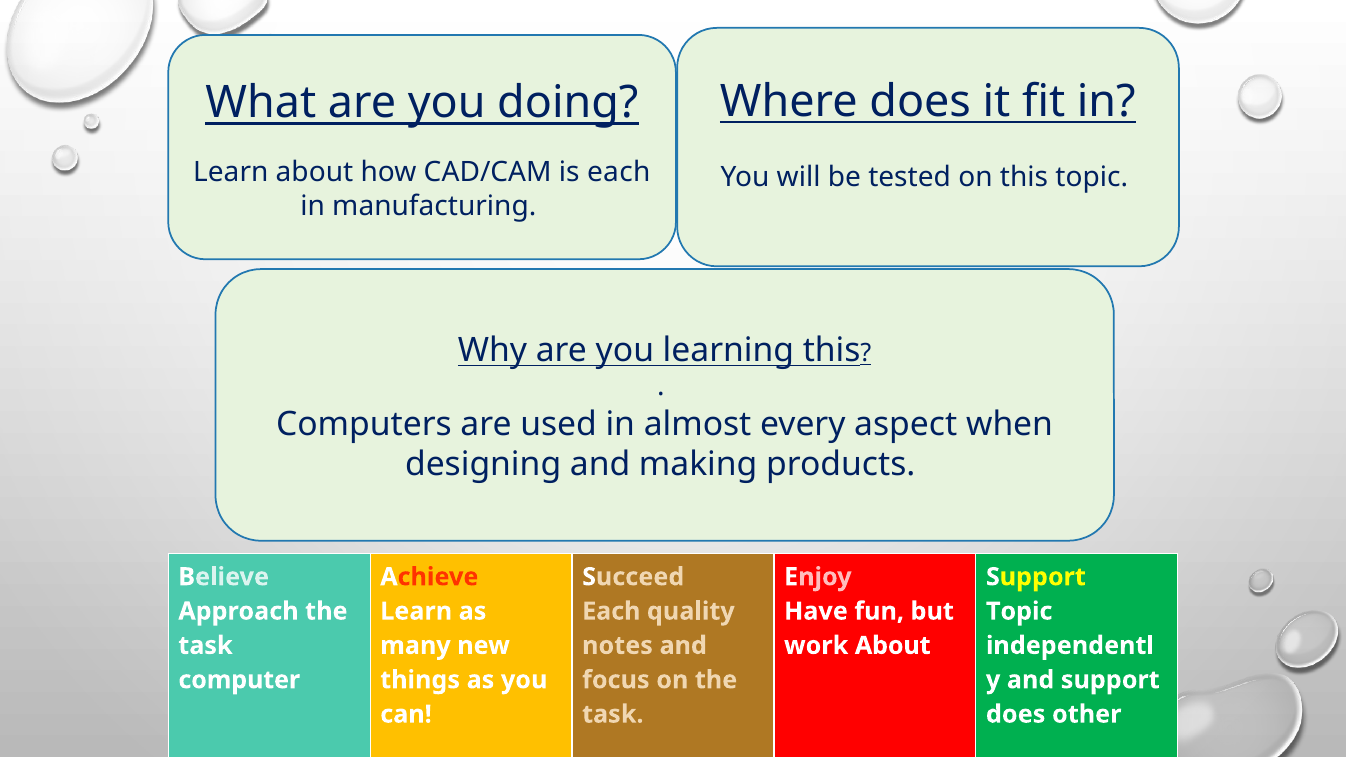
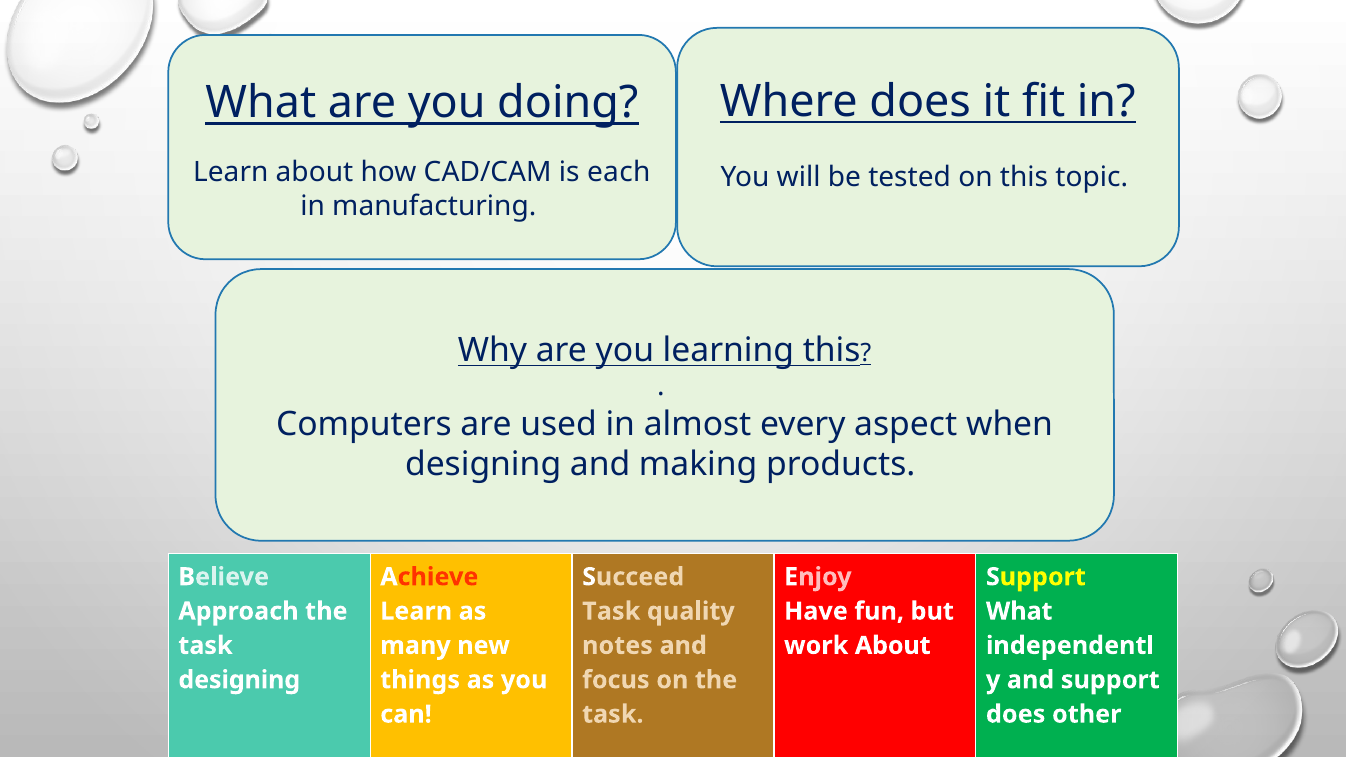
Each at (611, 611): Each -> Task
Topic at (1019, 611): Topic -> What
computer at (239, 680): computer -> designing
